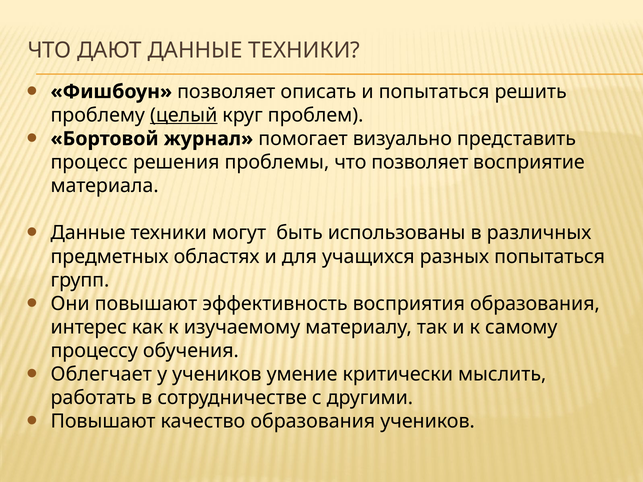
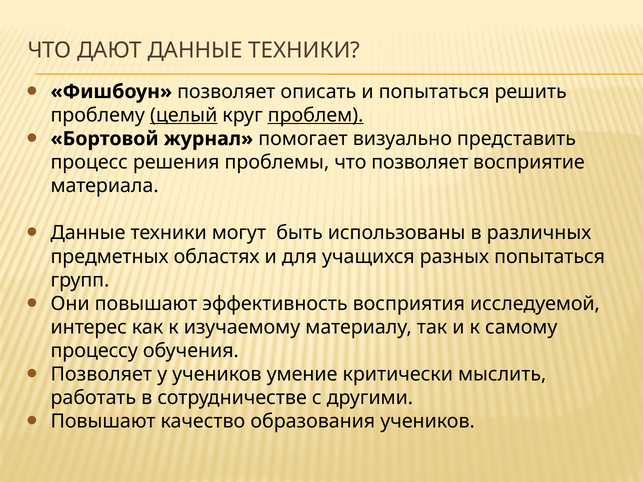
проблем underline: none -> present
восприятия образования: образования -> исследуемой
Облегчает at (101, 375): Облегчает -> Позволяет
